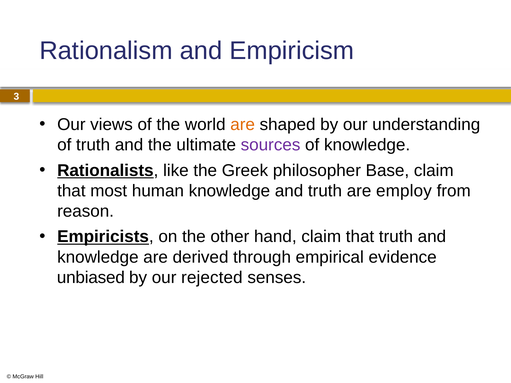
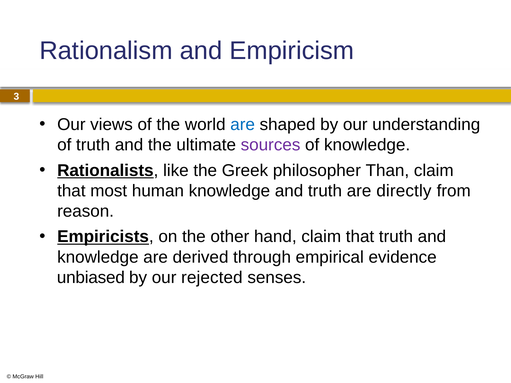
are at (243, 125) colour: orange -> blue
Base: Base -> Than
employ: employ -> directly
